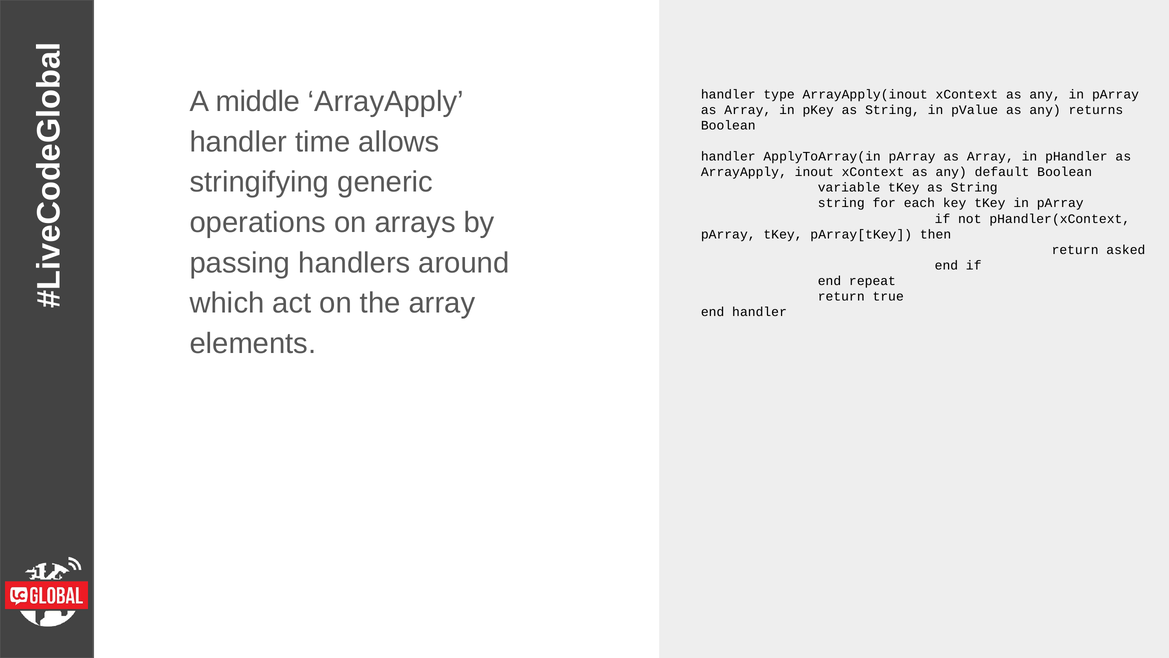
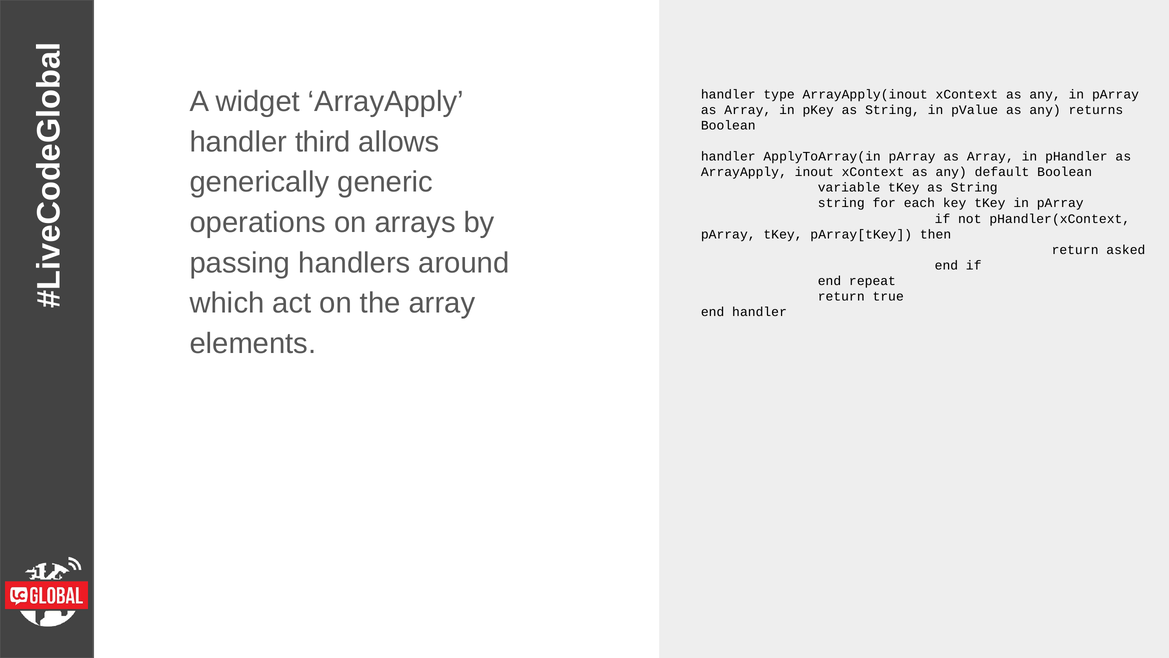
middle: middle -> widget
time: time -> third
stringifying: stringifying -> generically
